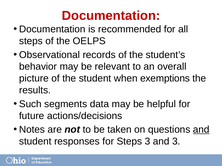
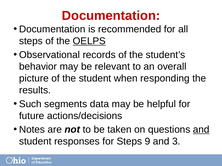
OELPS underline: none -> present
exemptions: exemptions -> responding
Steps 3: 3 -> 9
